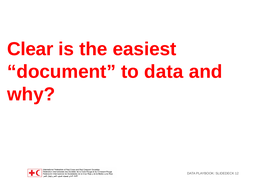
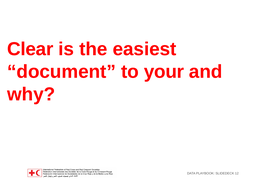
to data: data -> your
